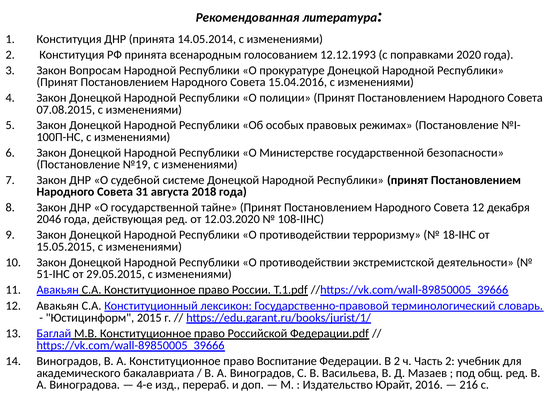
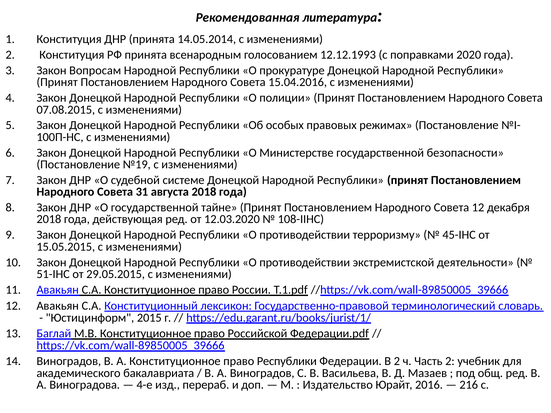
2046 at (49, 219): 2046 -> 2018
18-IHC: 18-IHC -> 45-IHC
право Воспитание: Воспитание -> Республики
